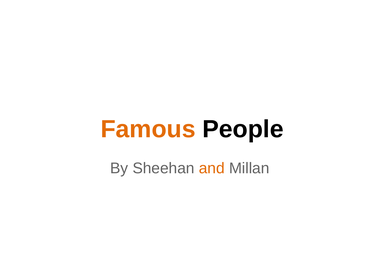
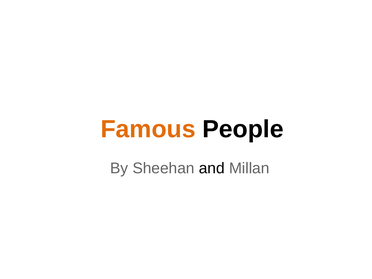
and colour: orange -> black
